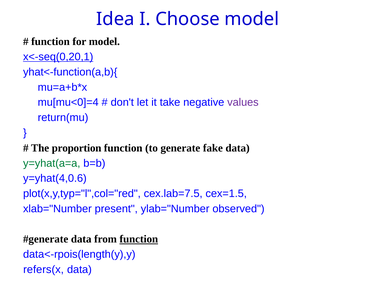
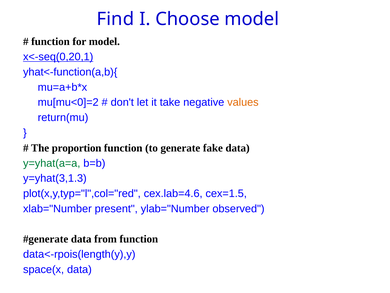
Idea: Idea -> Find
mu[mu<0]=4: mu[mu<0]=4 -> mu[mu<0]=2
values colour: purple -> orange
y=yhat(4,0.6: y=yhat(4,0.6 -> y=yhat(3,1.3
cex.lab=7.5: cex.lab=7.5 -> cex.lab=4.6
function at (139, 239) underline: present -> none
refers(x: refers(x -> space(x
